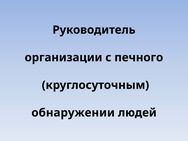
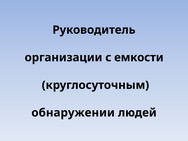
печного: печного -> емкости
